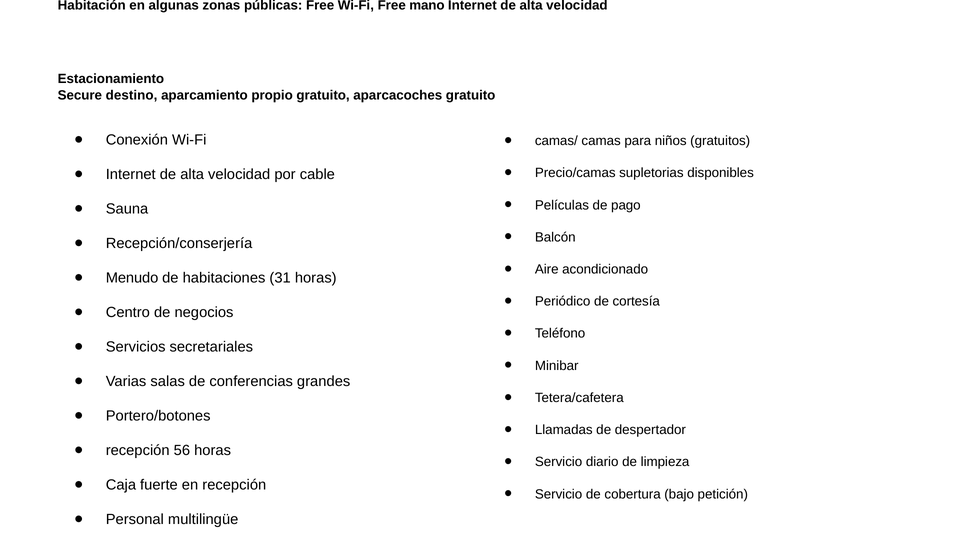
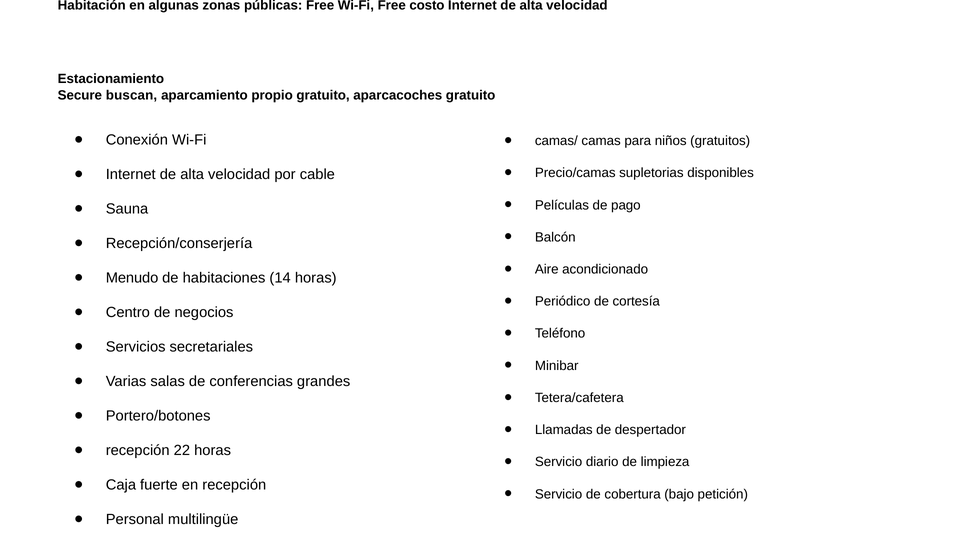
mano: mano -> costo
destino: destino -> buscan
31: 31 -> 14
56: 56 -> 22
